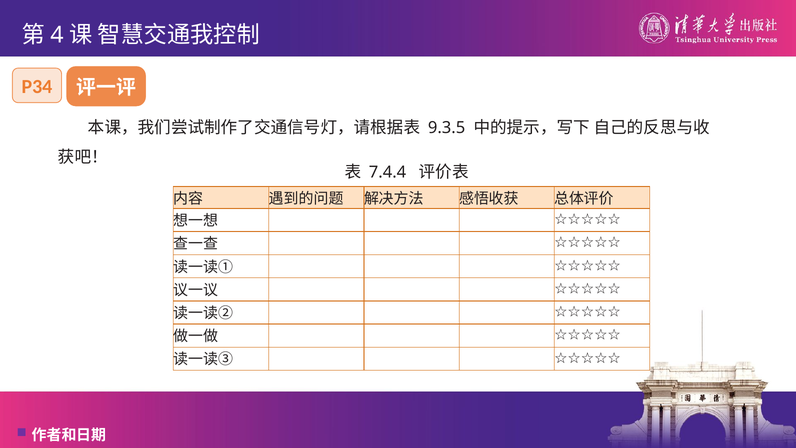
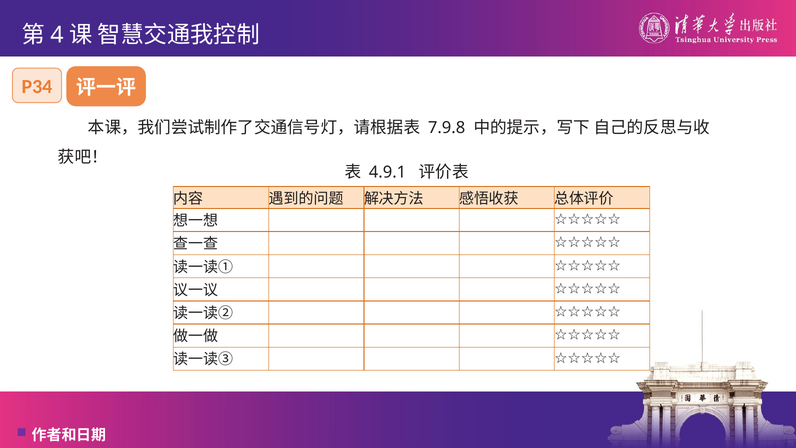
9.3.5: 9.3.5 -> 7.9.8
7.4.4: 7.4.4 -> 4.9.1
